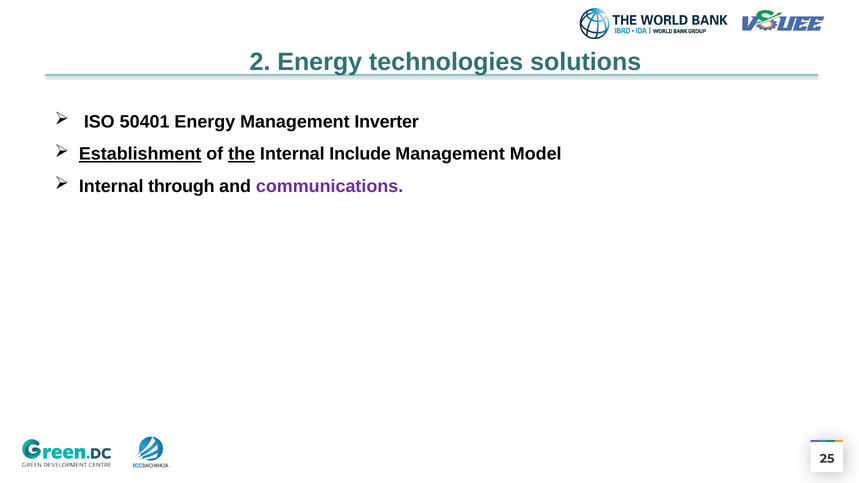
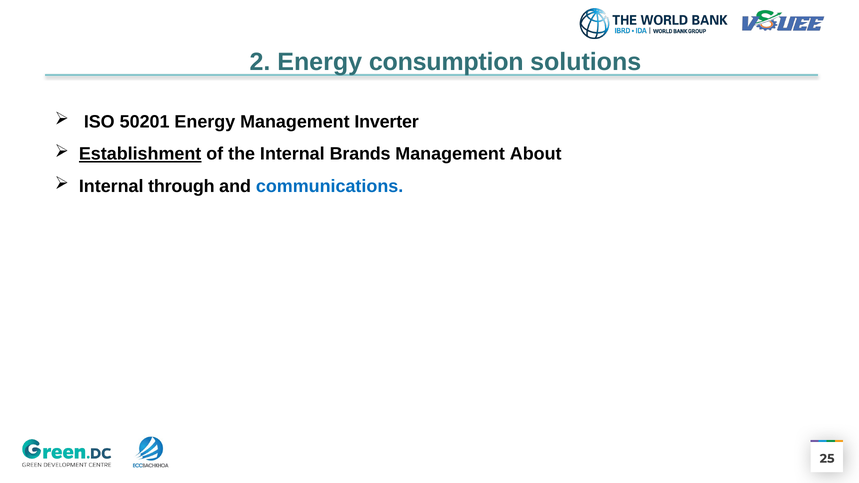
technologies: technologies -> consumption
50401: 50401 -> 50201
the underline: present -> none
Include: Include -> Brands
Model: Model -> About
communications colour: purple -> blue
